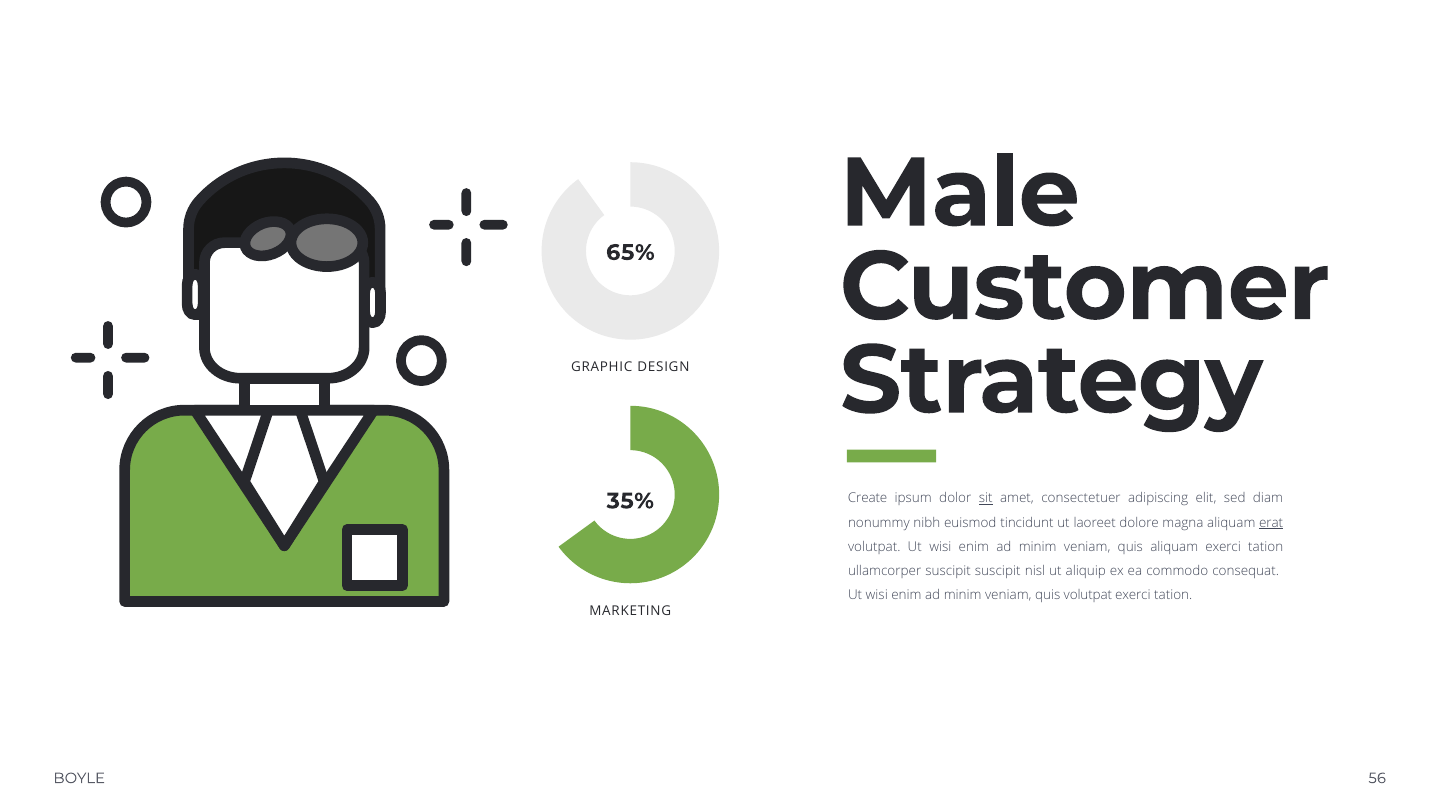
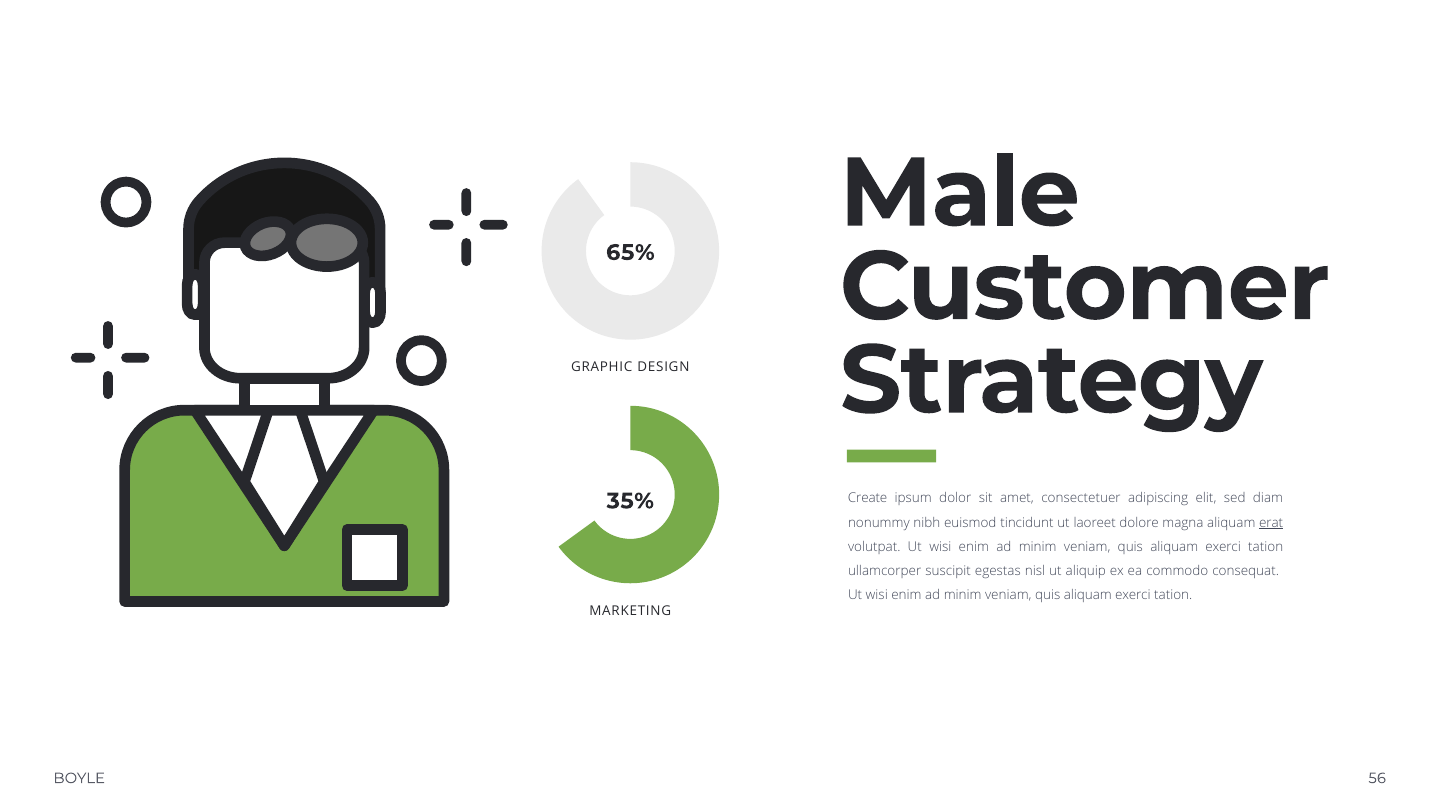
sit underline: present -> none
suscipit suscipit: suscipit -> egestas
volutpat at (1088, 596): volutpat -> aliquam
